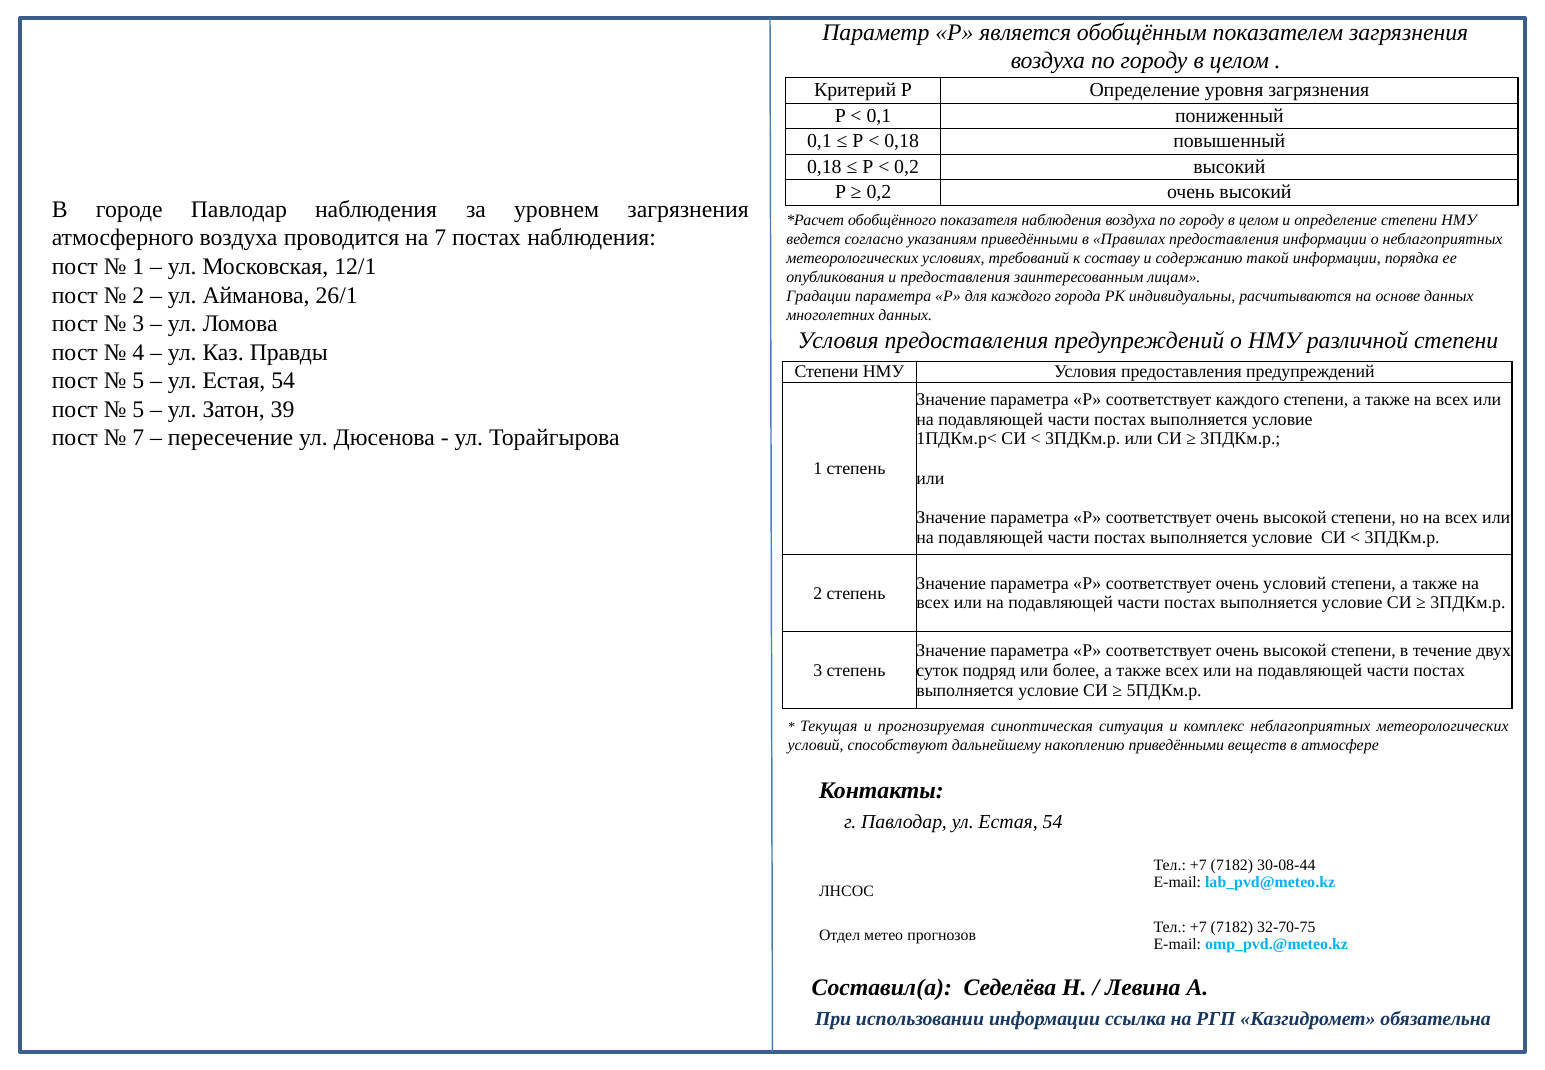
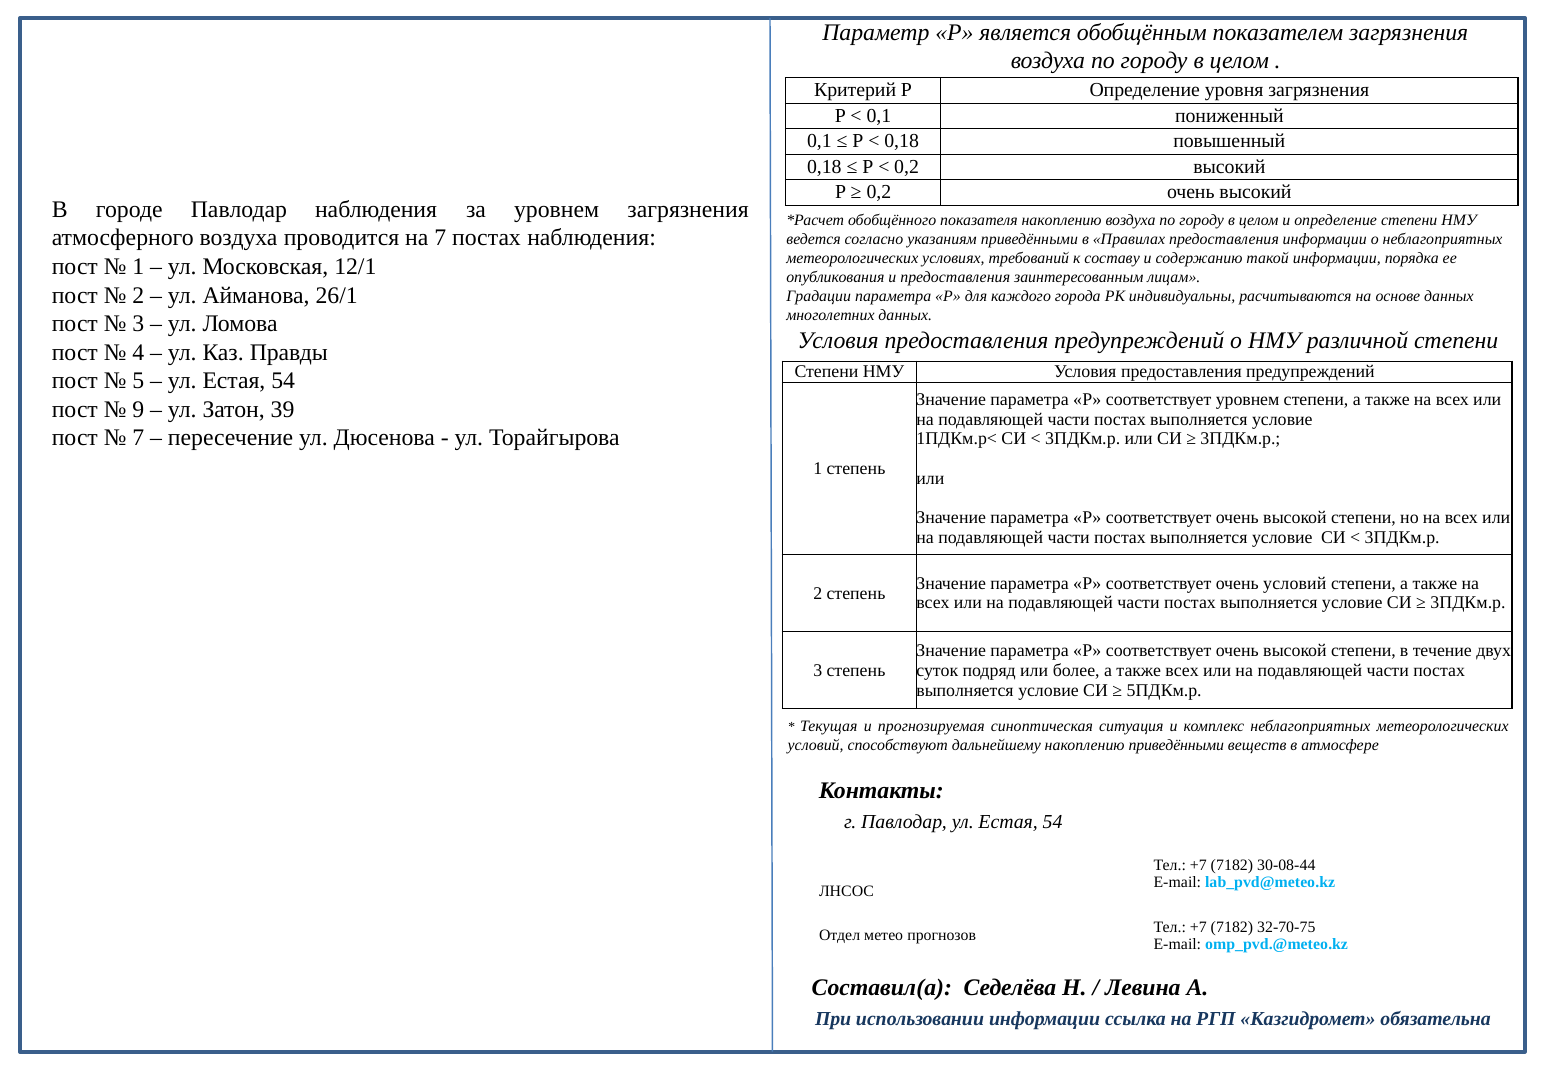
показателя наблюдения: наблюдения -> накоплению
соответствует каждого: каждого -> уровнем
5 at (138, 409): 5 -> 9
